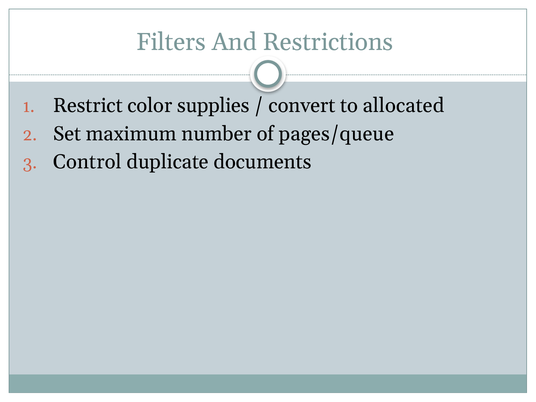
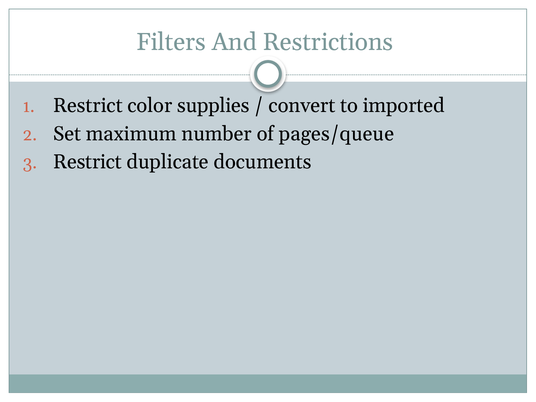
allocated: allocated -> imported
Control at (87, 162): Control -> Restrict
